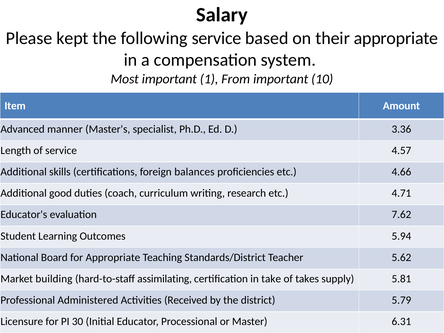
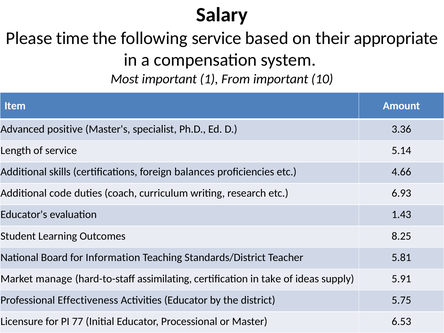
kept: kept -> time
manner: manner -> positive
4.57: 4.57 -> 5.14
good: good -> code
4.71: 4.71 -> 6.93
7.62: 7.62 -> 1.43
5.94: 5.94 -> 8.25
for Appropriate: Appropriate -> Information
5.62: 5.62 -> 5.81
building: building -> manage
takes: takes -> ideas
5.81: 5.81 -> 5.91
Administered: Administered -> Effectiveness
Activities Received: Received -> Educator
5.79: 5.79 -> 5.75
30: 30 -> 77
6.31: 6.31 -> 6.53
